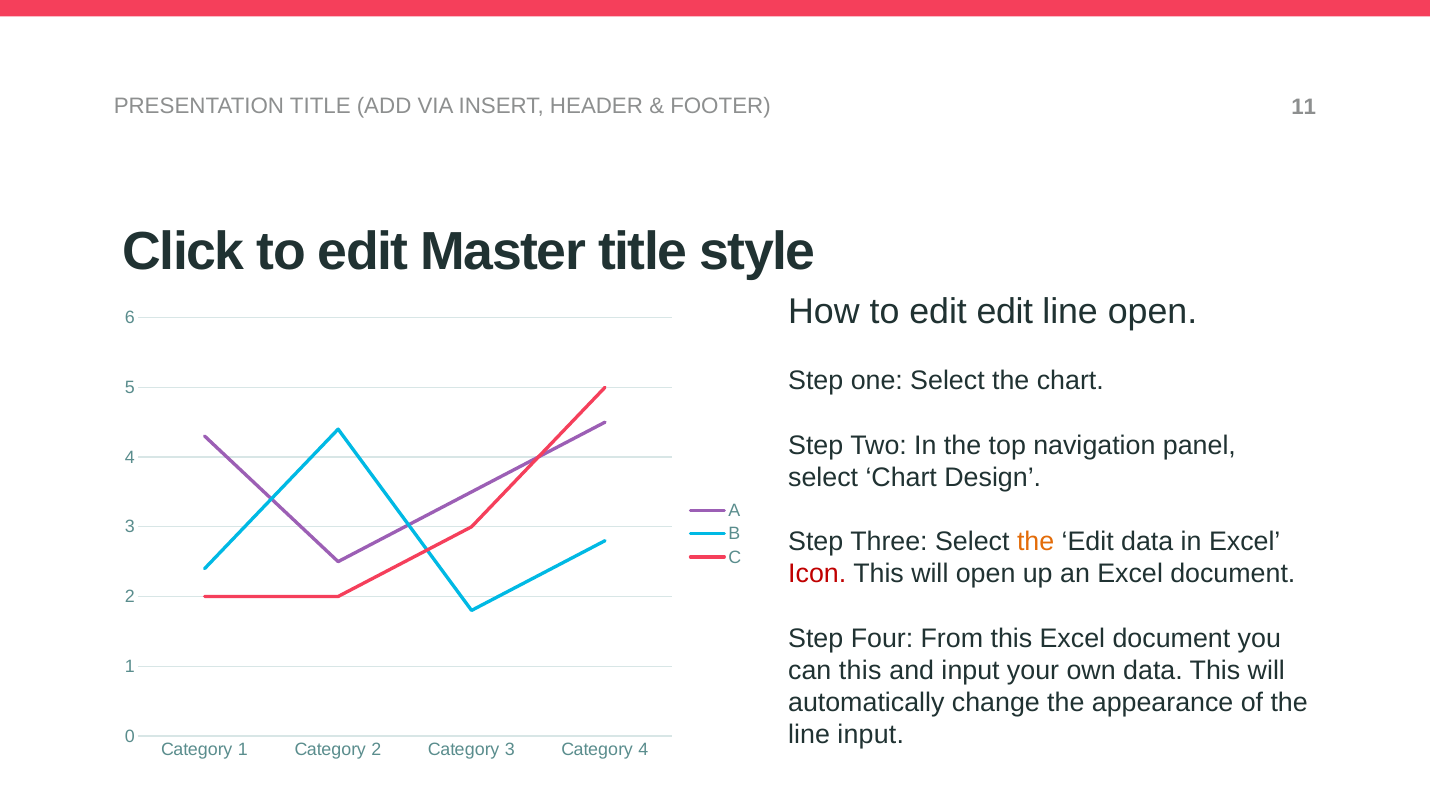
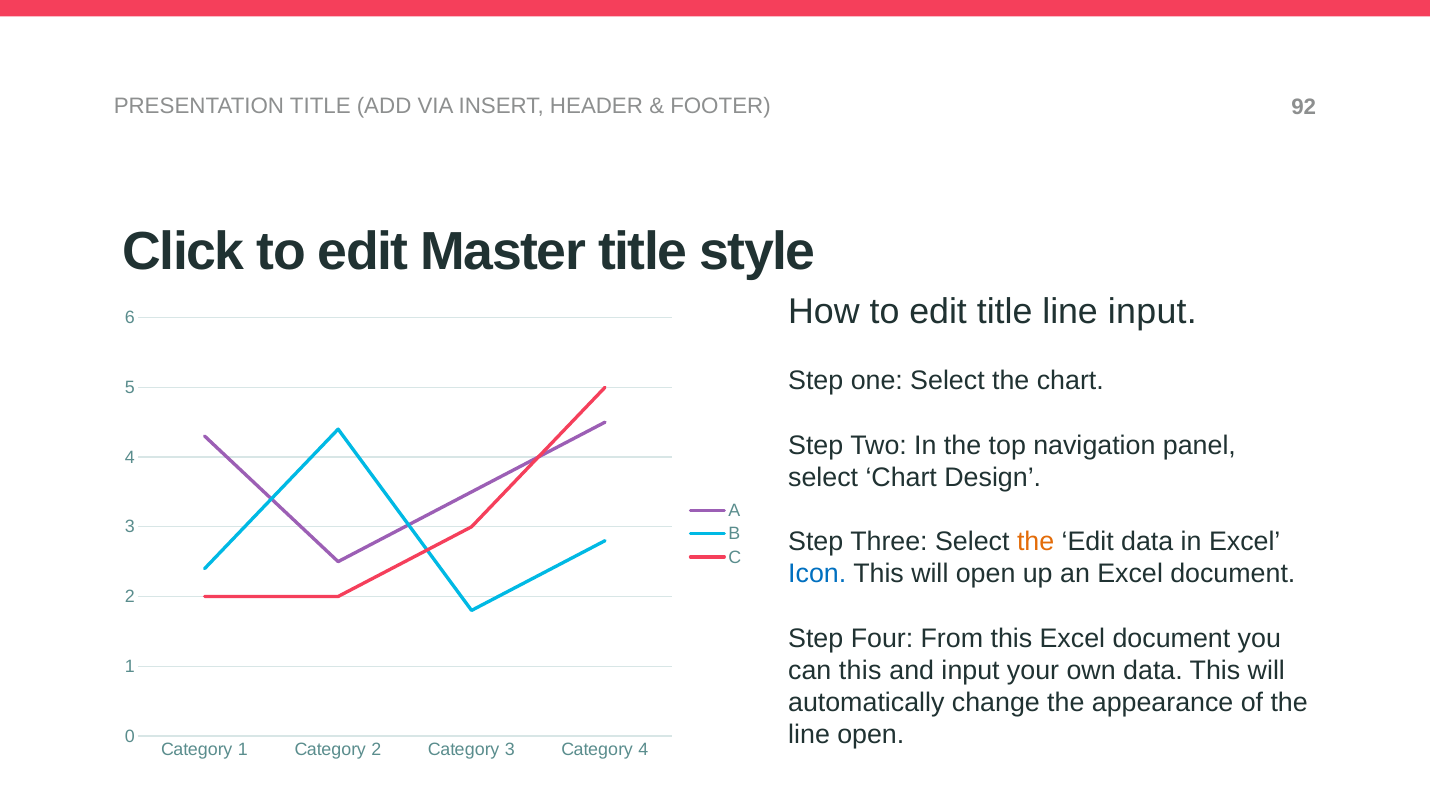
11: 11 -> 92
edit edit: edit -> title
line open: open -> input
Icon colour: red -> blue
line input: input -> open
